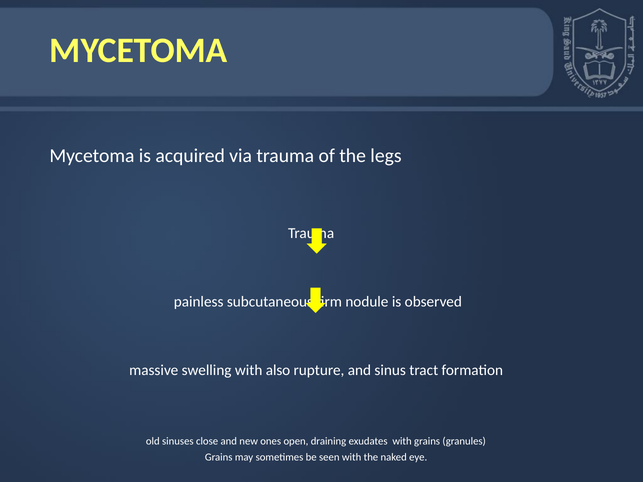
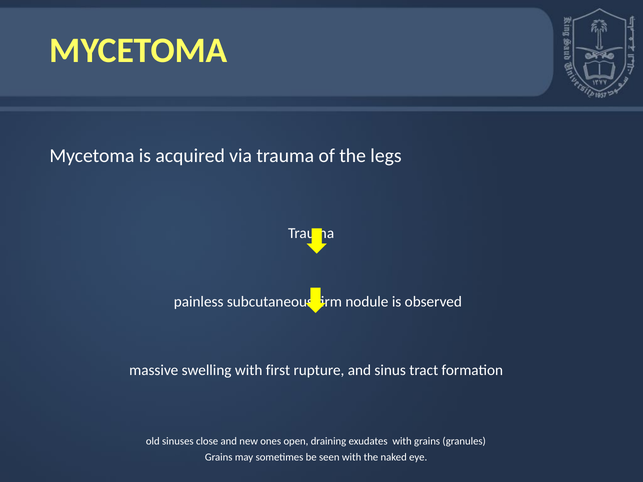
also: also -> first
